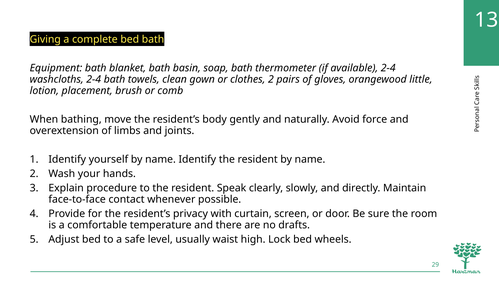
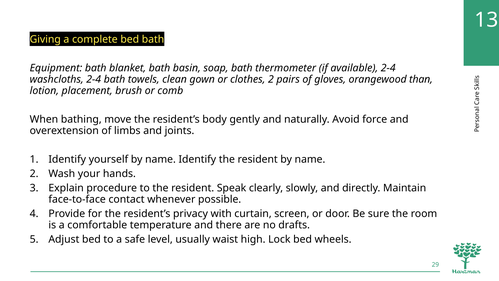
little: little -> than
